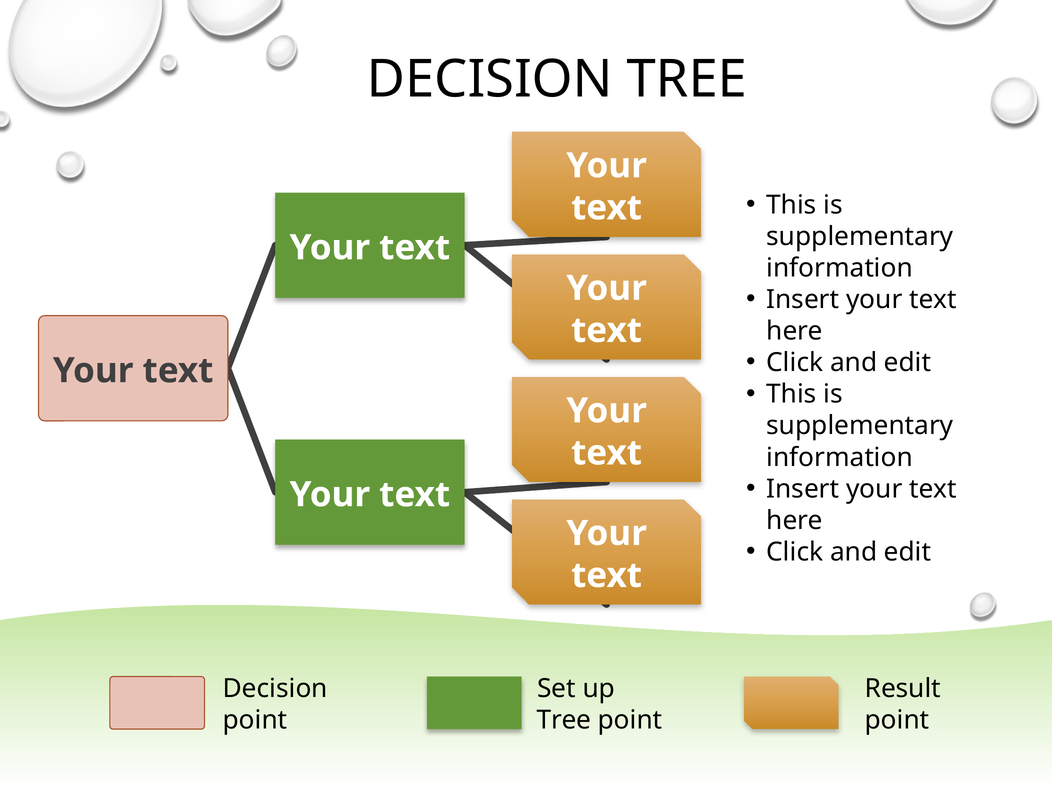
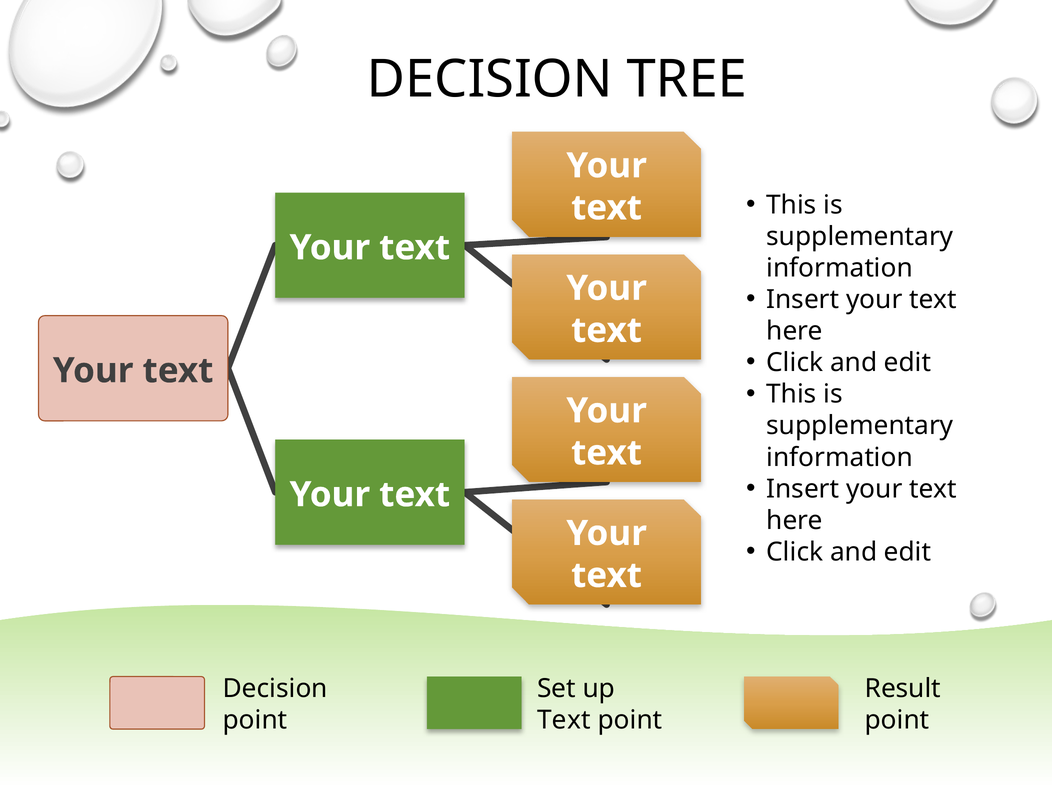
Tree at (564, 720): Tree -> Text
